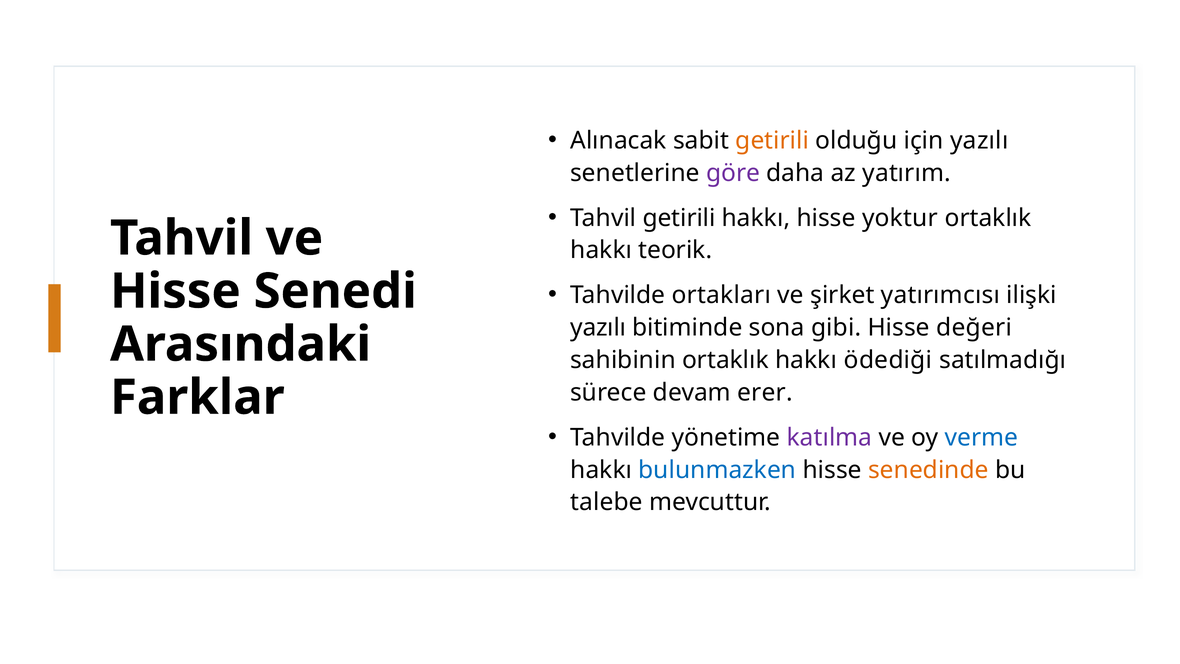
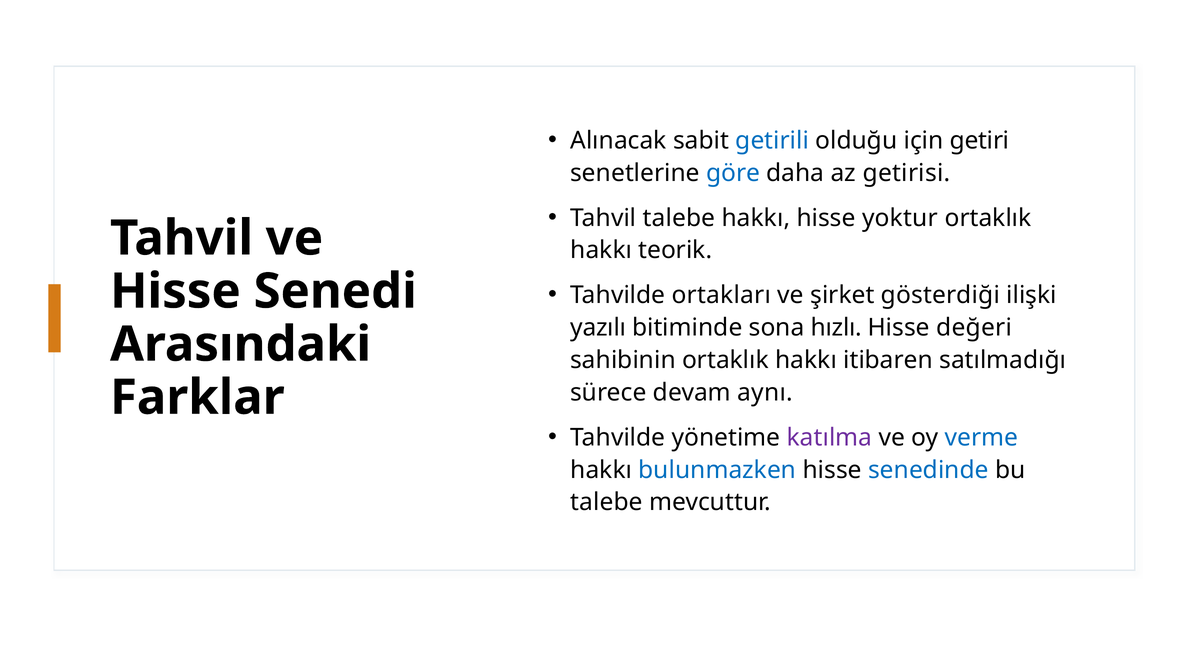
getirili at (772, 141) colour: orange -> blue
için yazılı: yazılı -> getiri
göre colour: purple -> blue
yatırım: yatırım -> getirisi
Tahvil getirili: getirili -> talebe
yatırımcısı: yatırımcısı -> gösterdiği
gibi: gibi -> hızlı
ödediği: ödediği -> itibaren
erer: erer -> aynı
senedinde colour: orange -> blue
